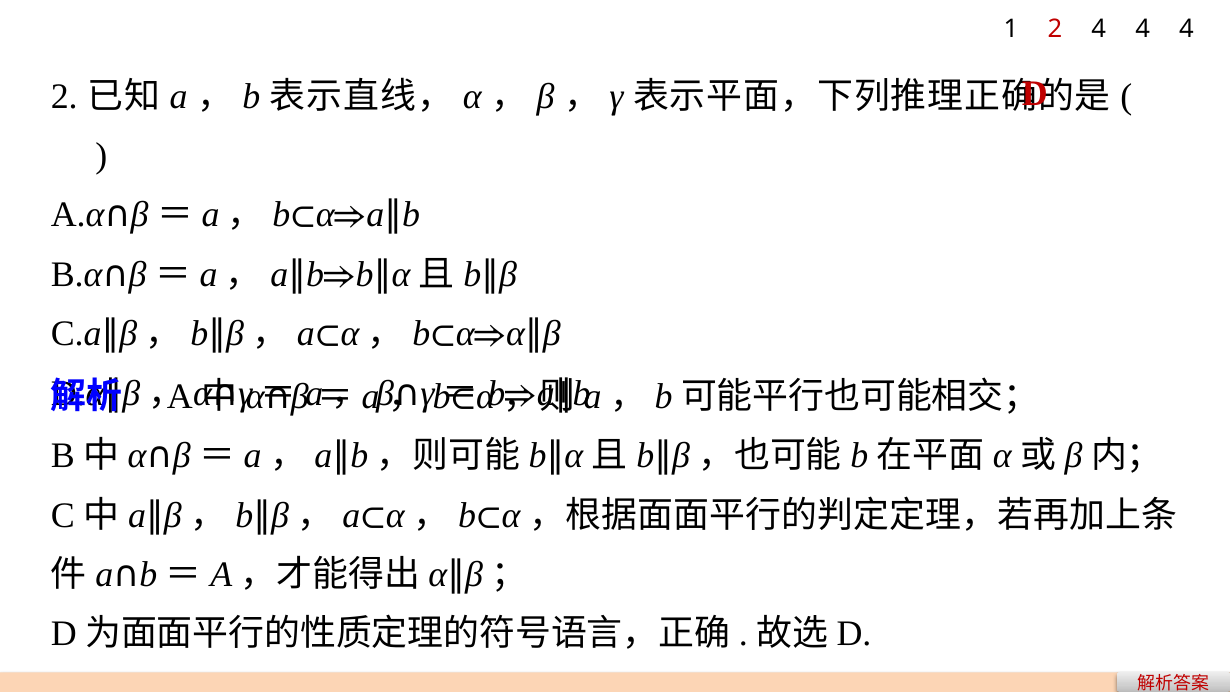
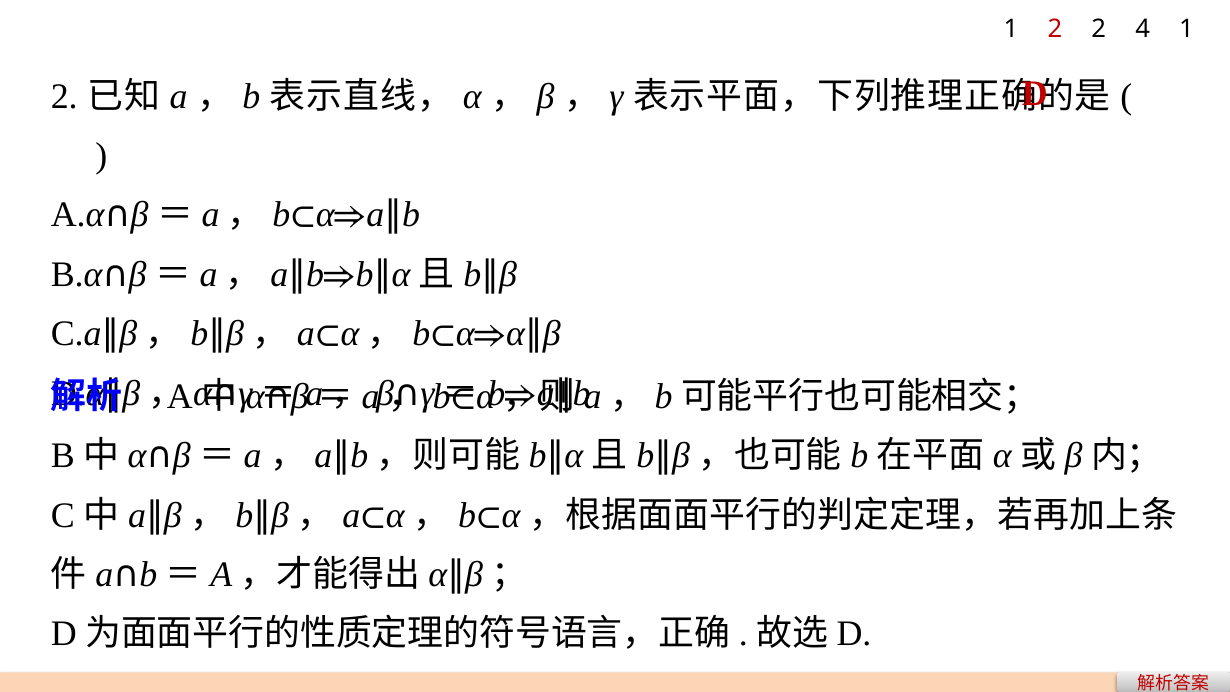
2 4: 4 -> 2
4 at (1187, 29): 4 -> 1
